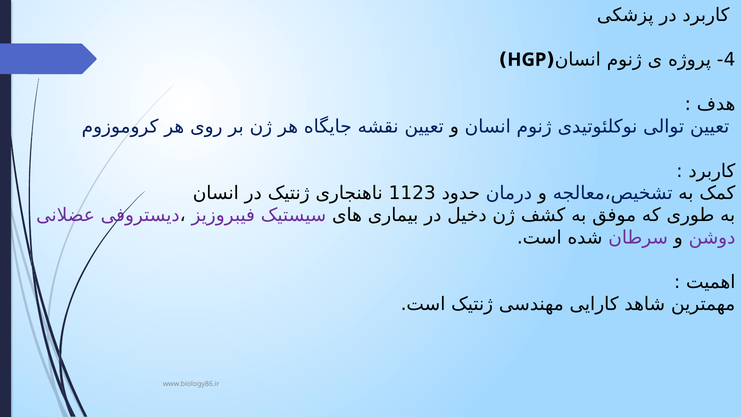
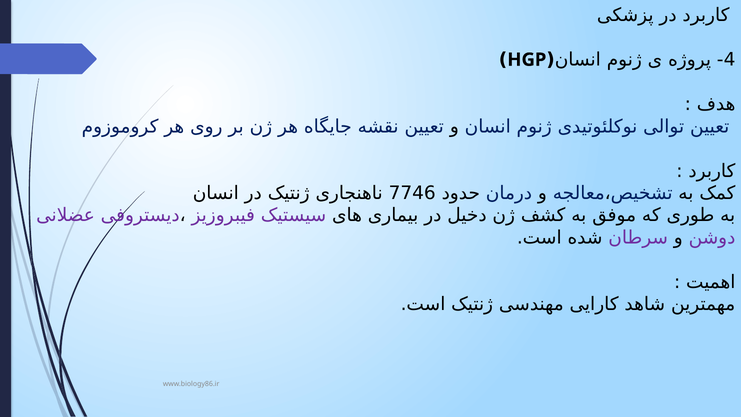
1123: 1123 -> 7746
